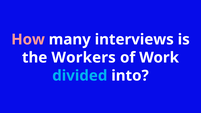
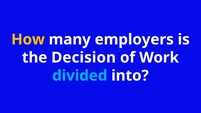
How colour: pink -> yellow
interviews: interviews -> employers
Workers: Workers -> Decision
